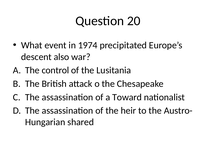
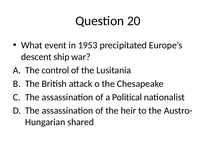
1974: 1974 -> 1953
also: also -> ship
Toward: Toward -> Political
